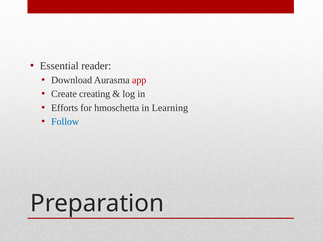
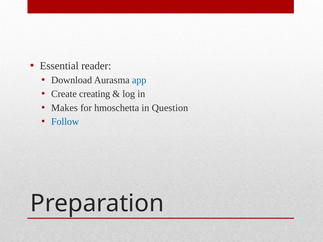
app colour: red -> blue
Efforts: Efforts -> Makes
Learning: Learning -> Question
